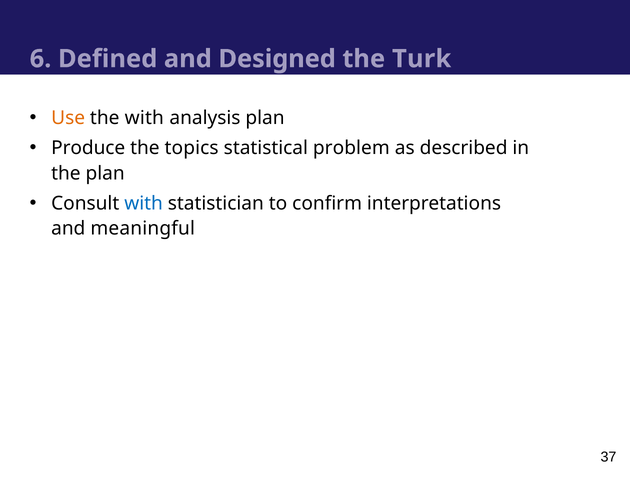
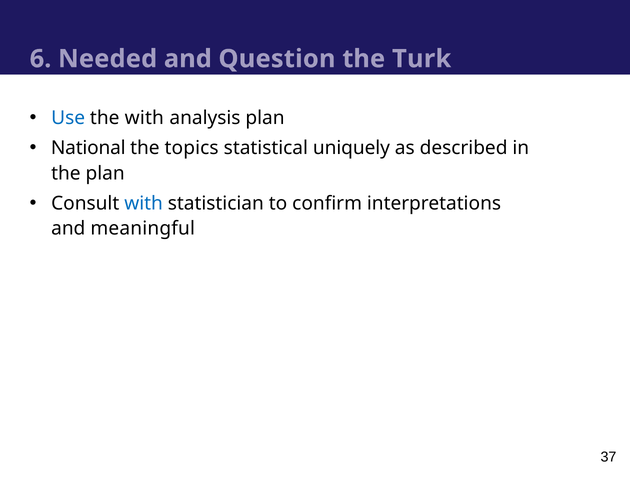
Defined: Defined -> Needed
Designed: Designed -> Question
Use colour: orange -> blue
Produce: Produce -> National
problem: problem -> uniquely
